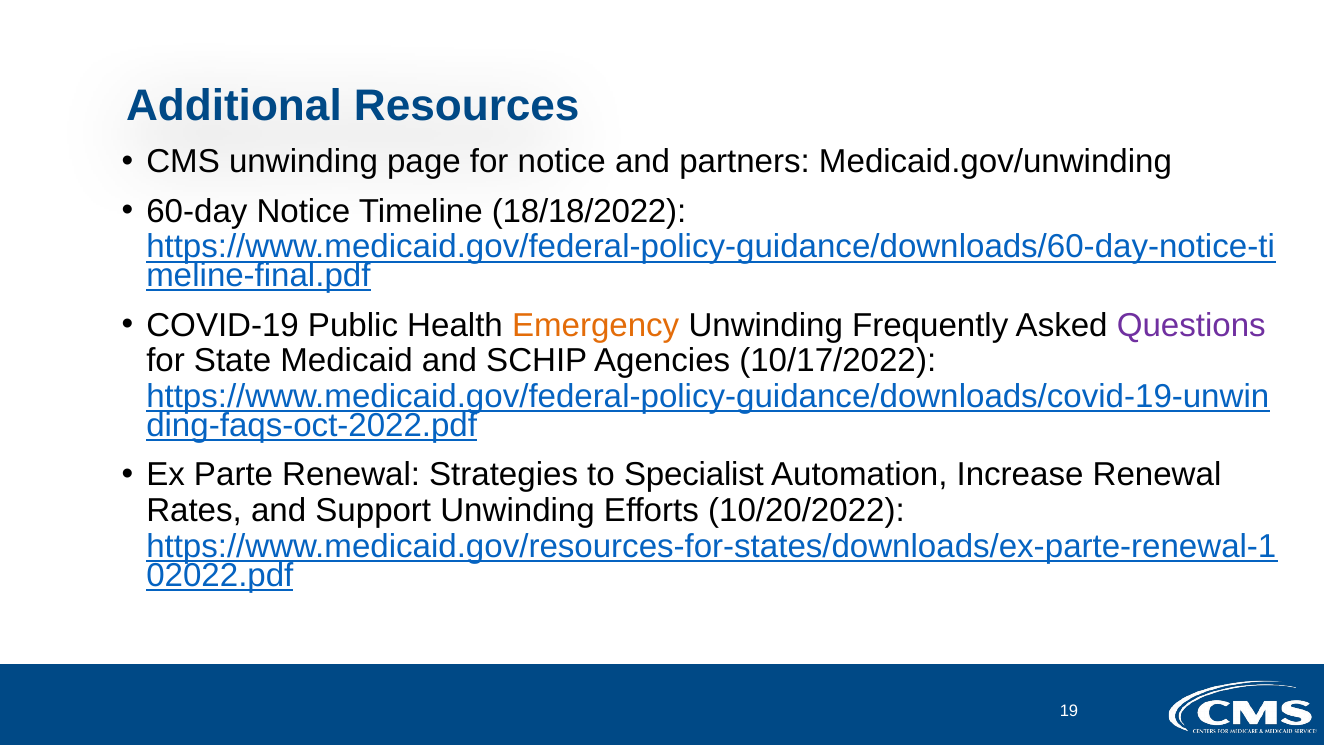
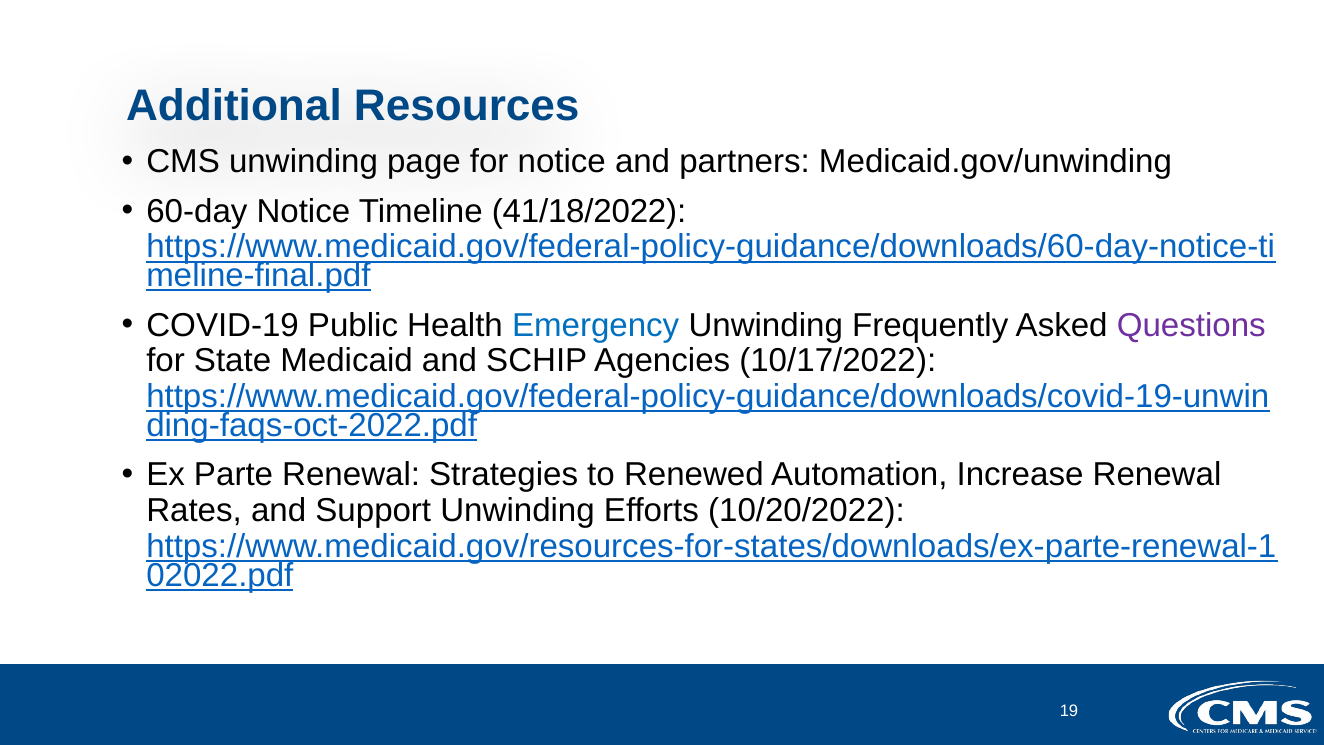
18/18/2022: 18/18/2022 -> 41/18/2022
Emergency colour: orange -> blue
Specialist: Specialist -> Renewed
